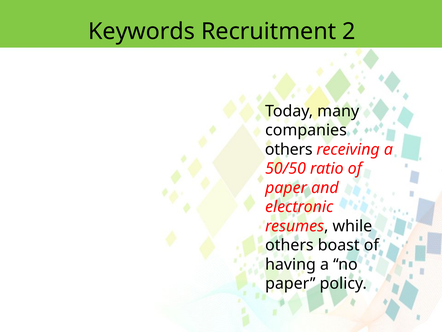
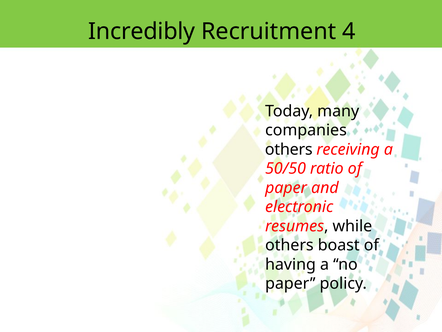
Keywords: Keywords -> Incredibly
2: 2 -> 4
